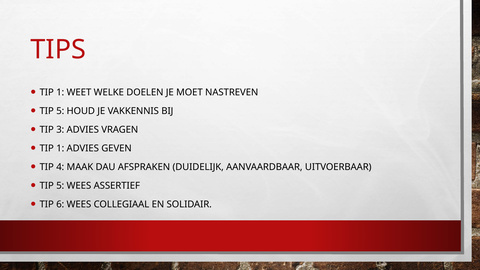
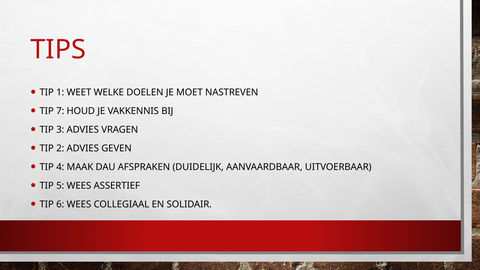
5 at (60, 111): 5 -> 7
1 at (60, 148): 1 -> 2
